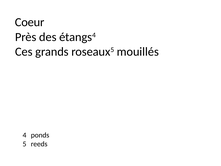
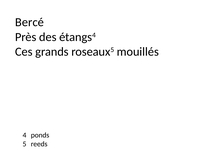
Coeur: Coeur -> Bercé
